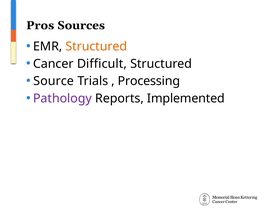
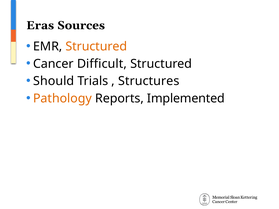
Pros: Pros -> Eras
Source: Source -> Should
Processing: Processing -> Structures
Pathology colour: purple -> orange
